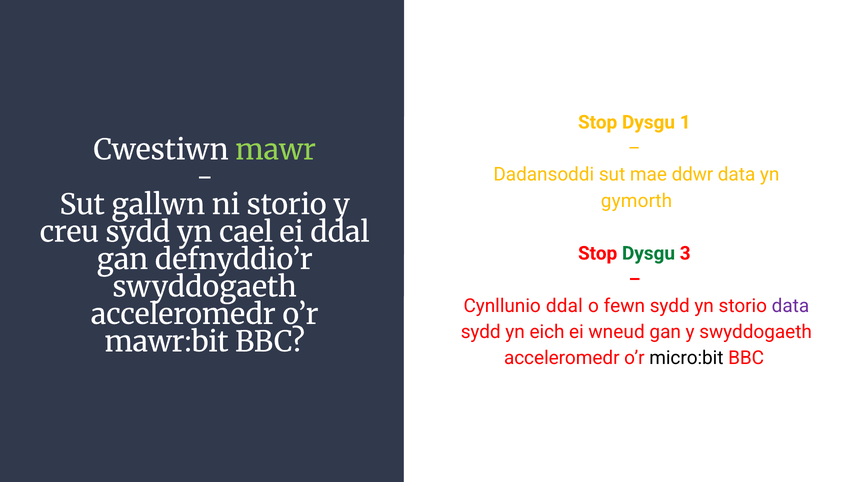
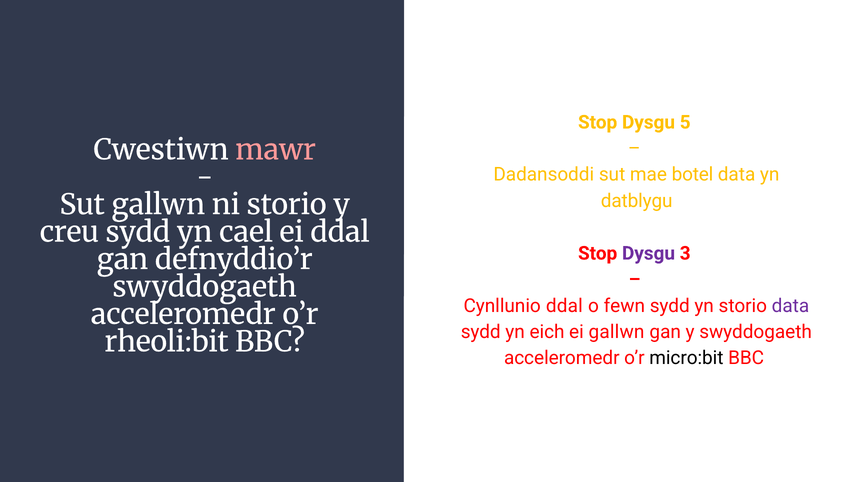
1: 1 -> 5
mawr colour: light green -> pink
ddwr: ddwr -> botel
gymorth: gymorth -> datblygu
Dysgu at (648, 253) colour: green -> purple
ei wneud: wneud -> gallwn
mawr:bit: mawr:bit -> rheoli:bit
